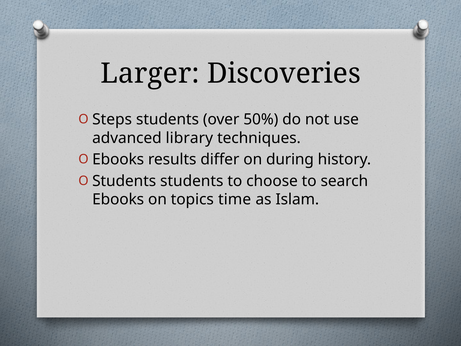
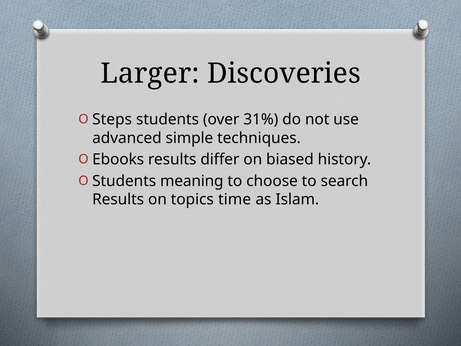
50%: 50% -> 31%
library: library -> simple
during: during -> biased
Students students: students -> meaning
Ebooks at (118, 199): Ebooks -> Results
